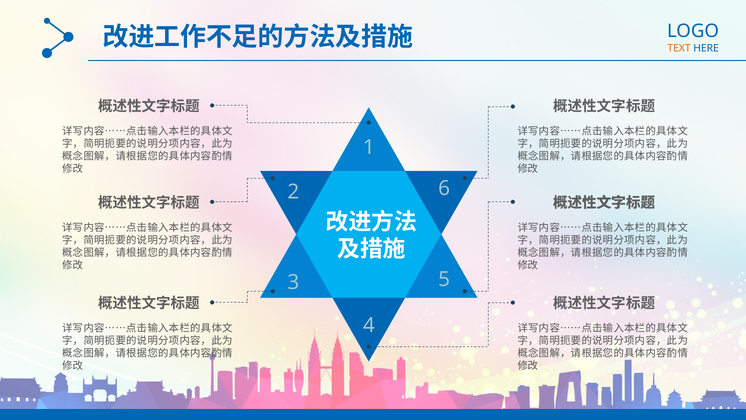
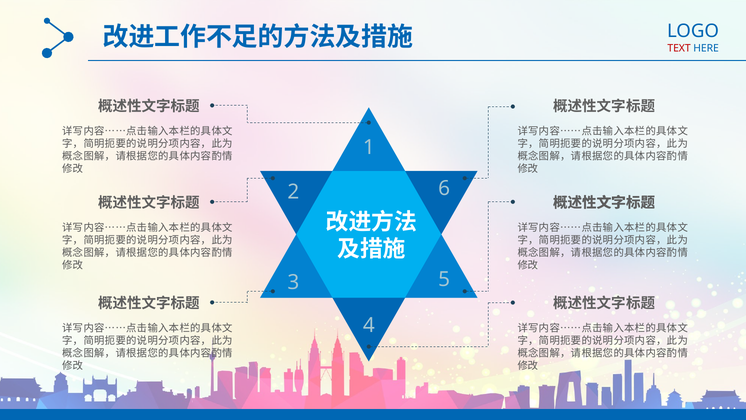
TEXT colour: orange -> red
